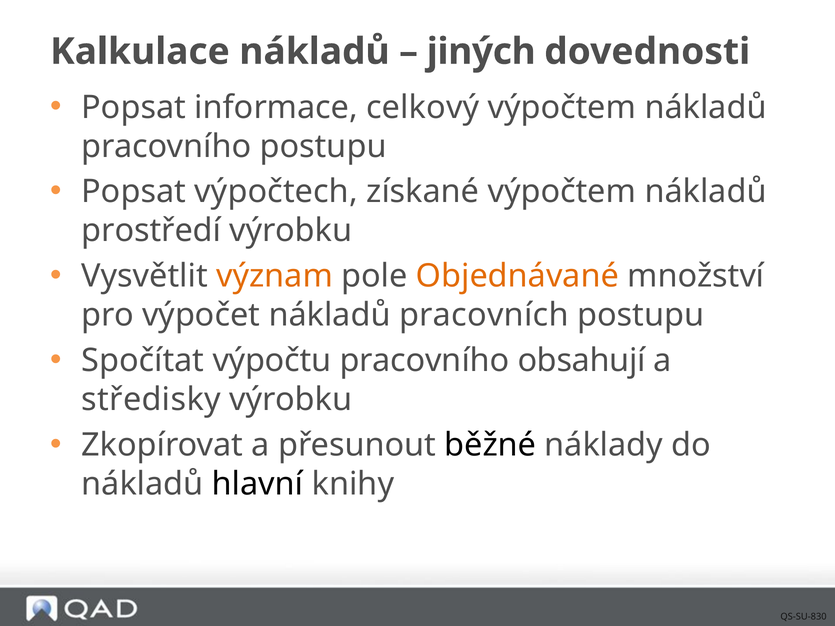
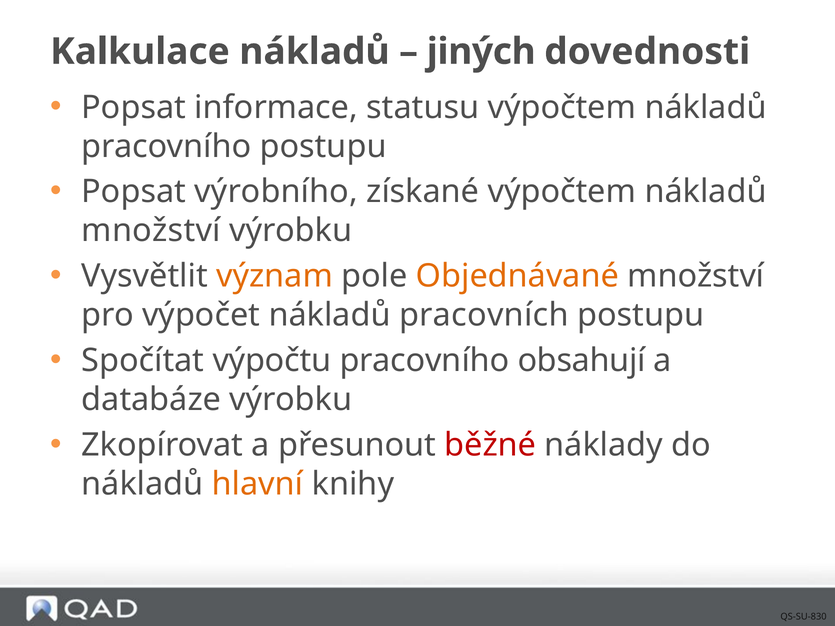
celkový: celkový -> statusu
výpočtech: výpočtech -> výrobního
prostředí at (151, 231): prostředí -> množství
středisky: středisky -> databáze
běžné colour: black -> red
hlavní colour: black -> orange
